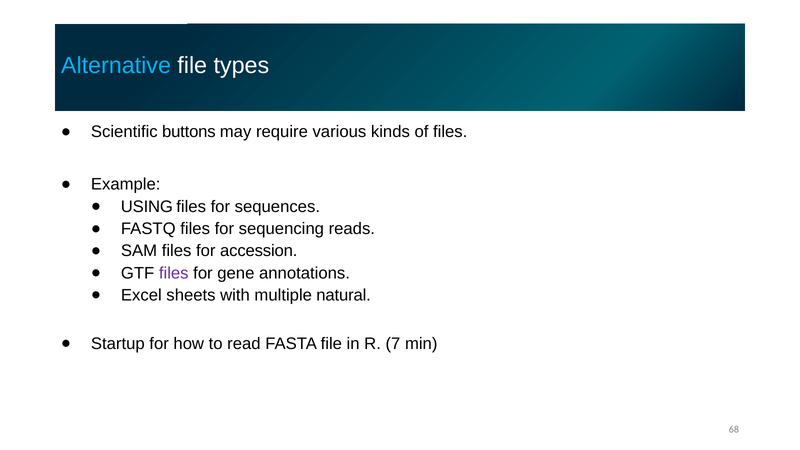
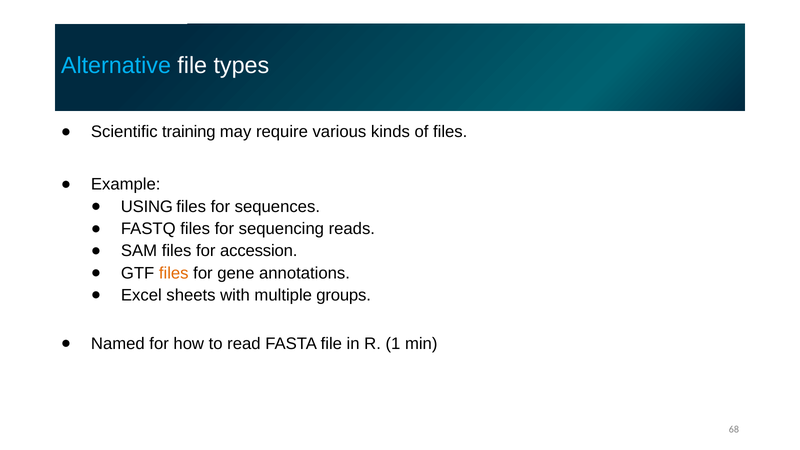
buttons: buttons -> training
files at (174, 273) colour: purple -> orange
natural: natural -> groups
Startup: Startup -> Named
7: 7 -> 1
